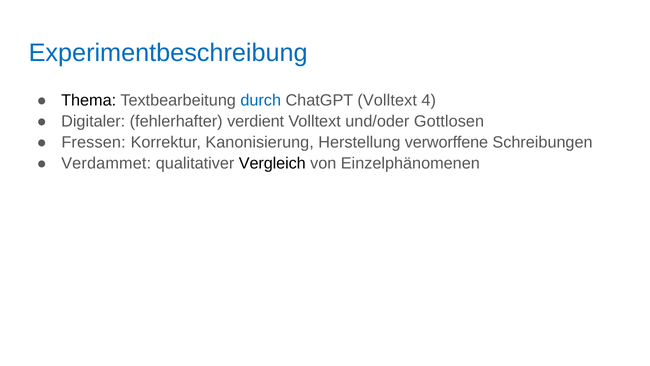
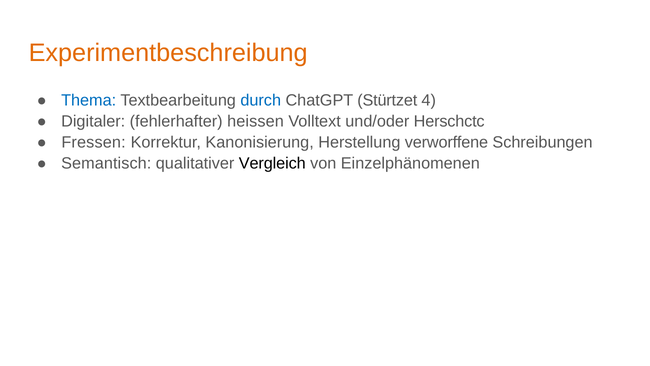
Experimentbeschreibung colour: blue -> orange
Thema colour: black -> blue
ChatGPT Volltext: Volltext -> Stürtzet
verdient: verdient -> heissen
Gottlosen: Gottlosen -> Herschctc
Verdammet: Verdammet -> Semantisch
